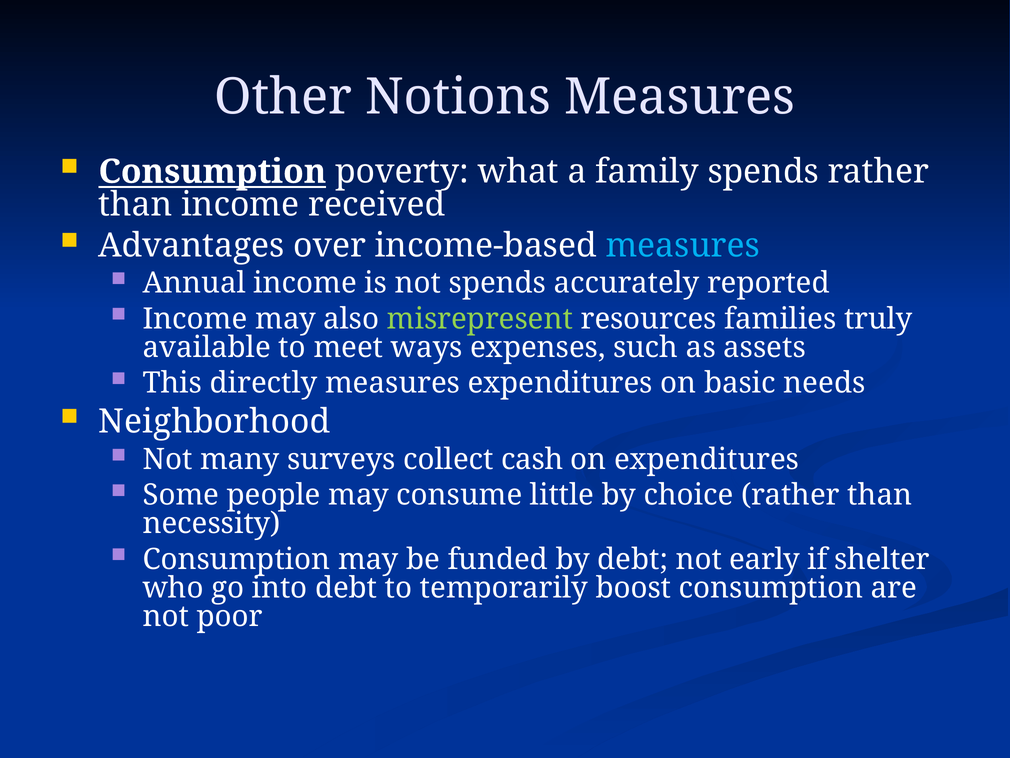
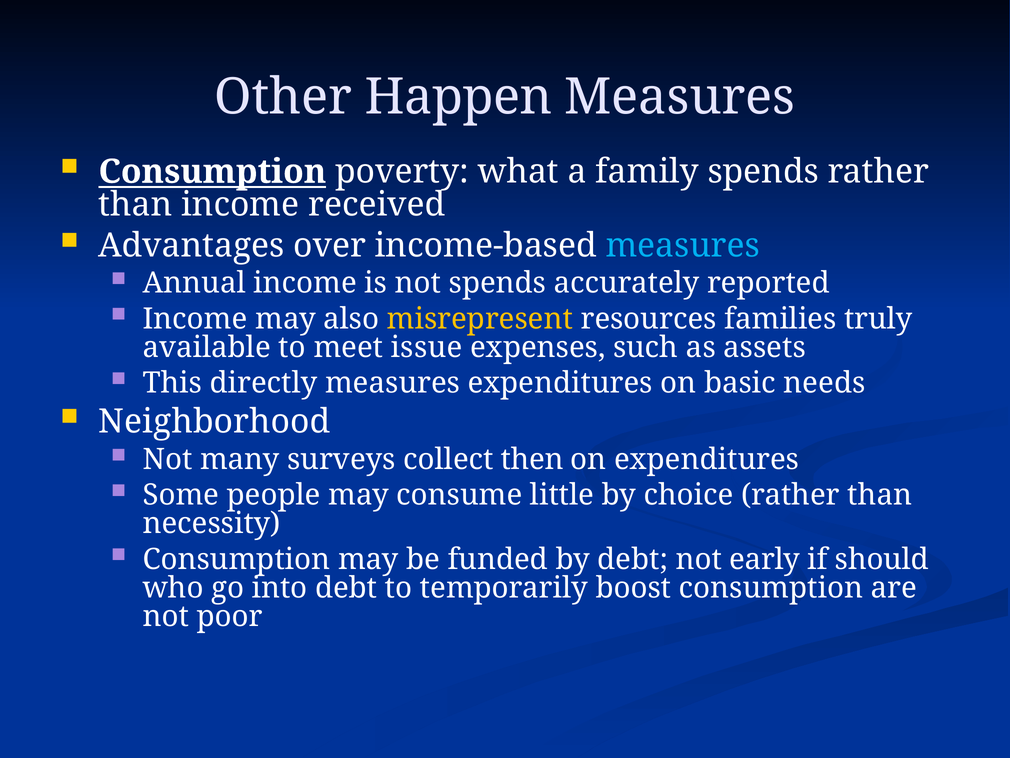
Notions: Notions -> Happen
misrepresent colour: light green -> yellow
ways: ways -> issue
cash: cash -> then
shelter: shelter -> should
